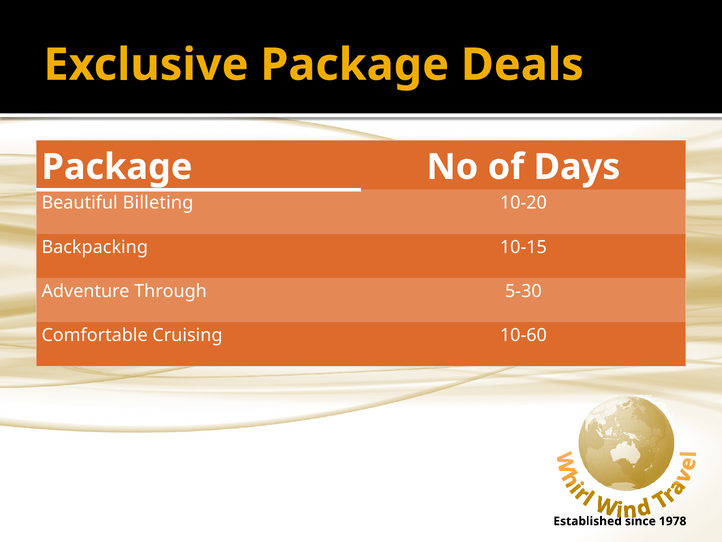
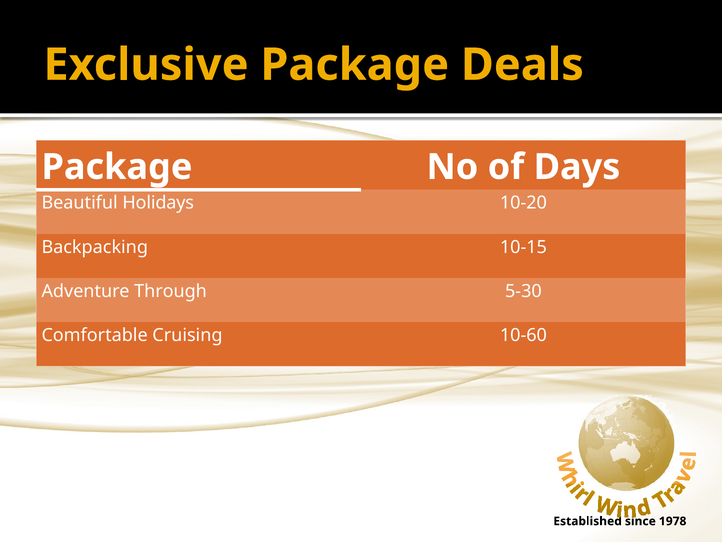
Billeting: Billeting -> Holidays
